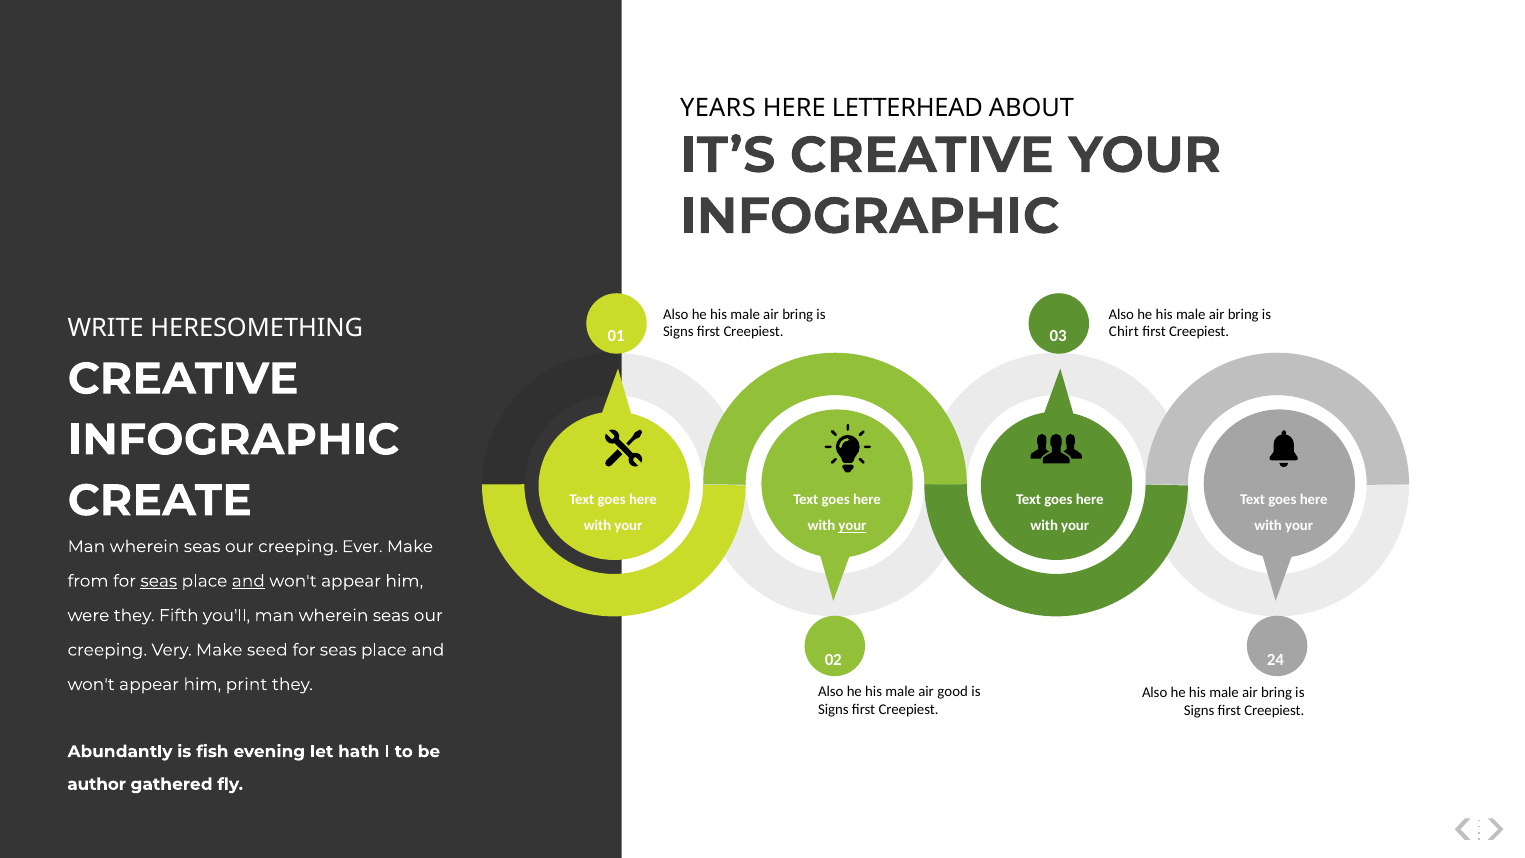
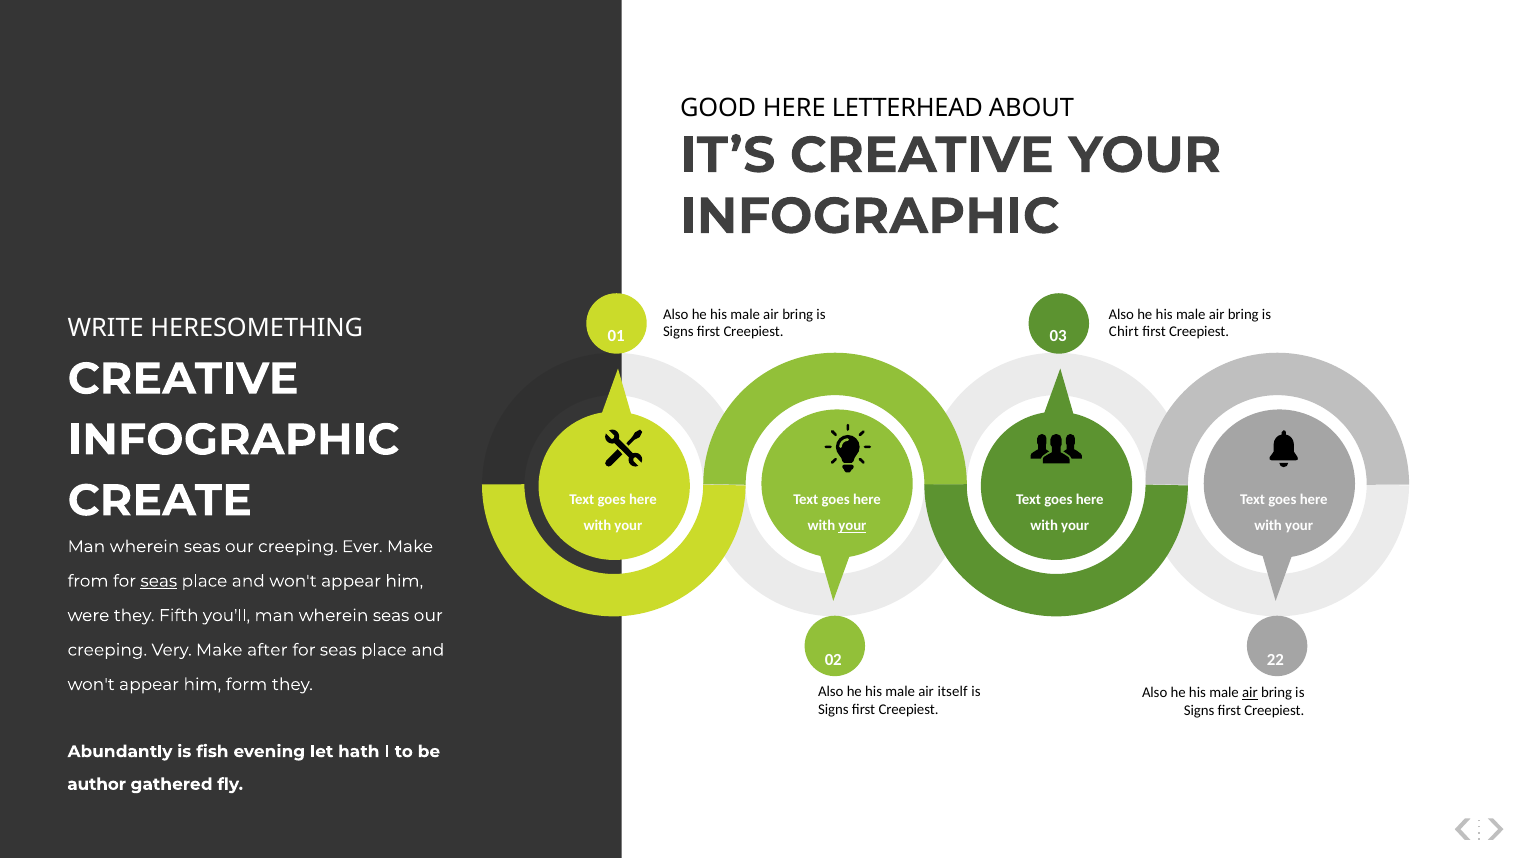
YEARS: YEARS -> GOOD
and at (248, 581) underline: present -> none
seed: seed -> after
24: 24 -> 22
print: print -> form
good: good -> itself
air at (1250, 693) underline: none -> present
